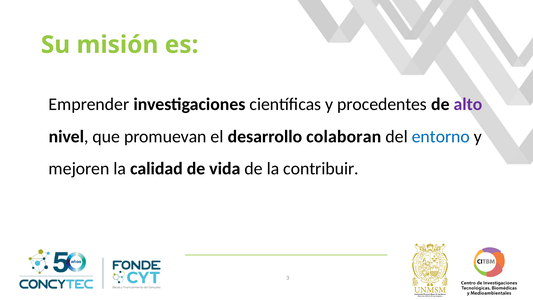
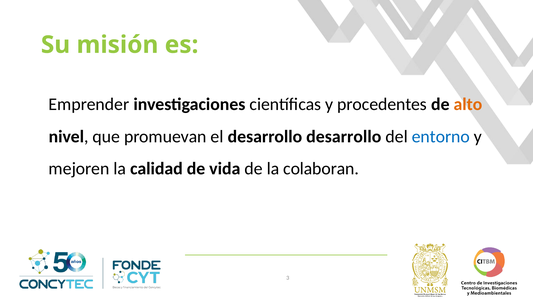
alto colour: purple -> orange
desarrollo colaboran: colaboran -> desarrollo
contribuir: contribuir -> colaboran
